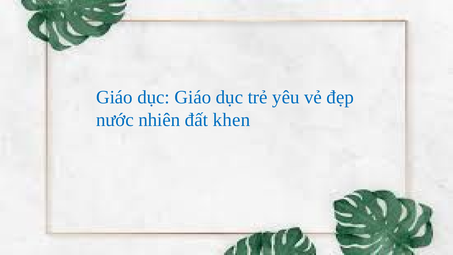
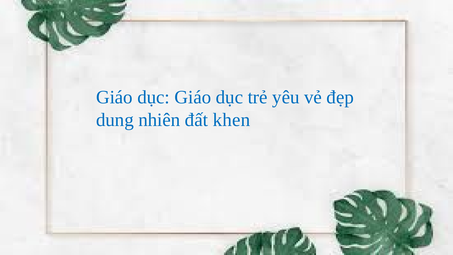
nước: nước -> dung
